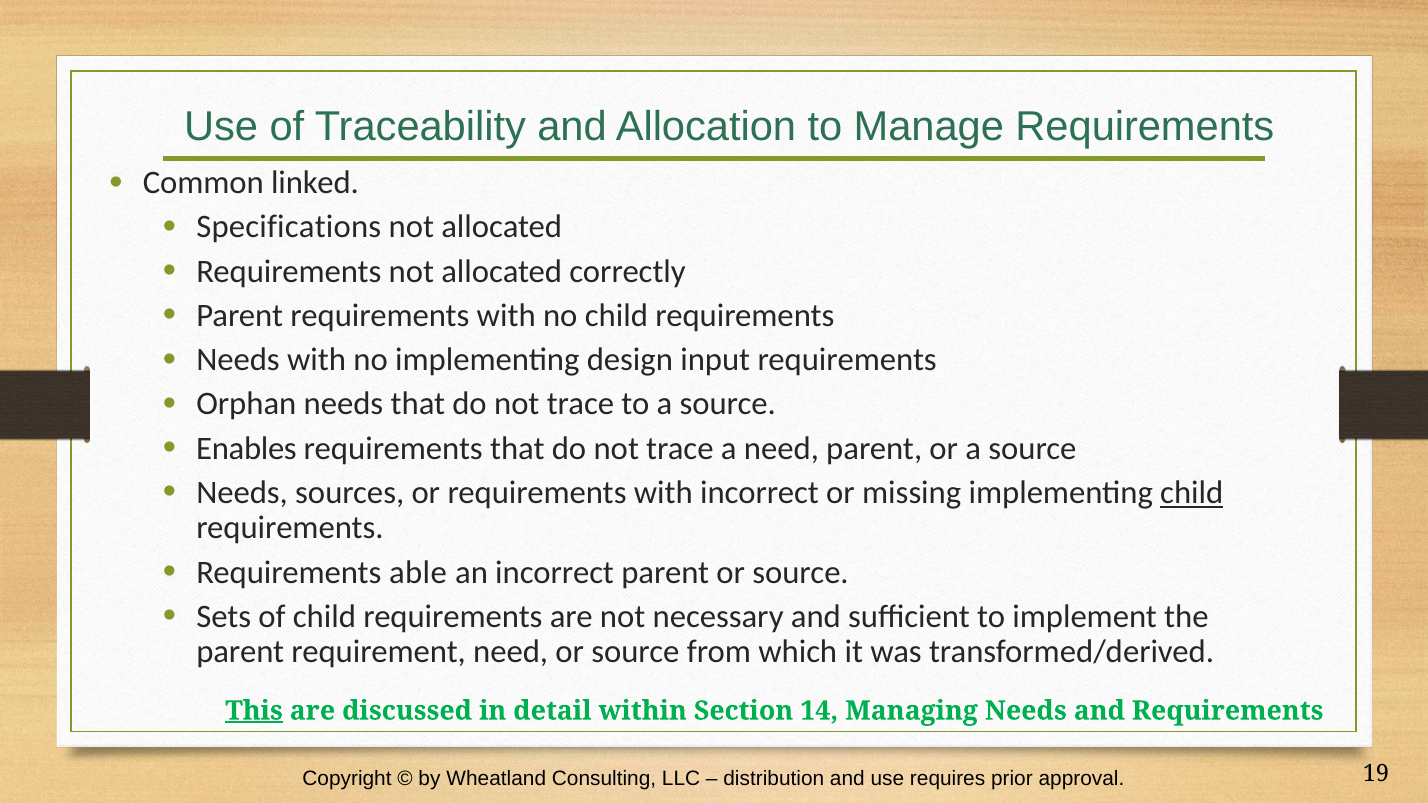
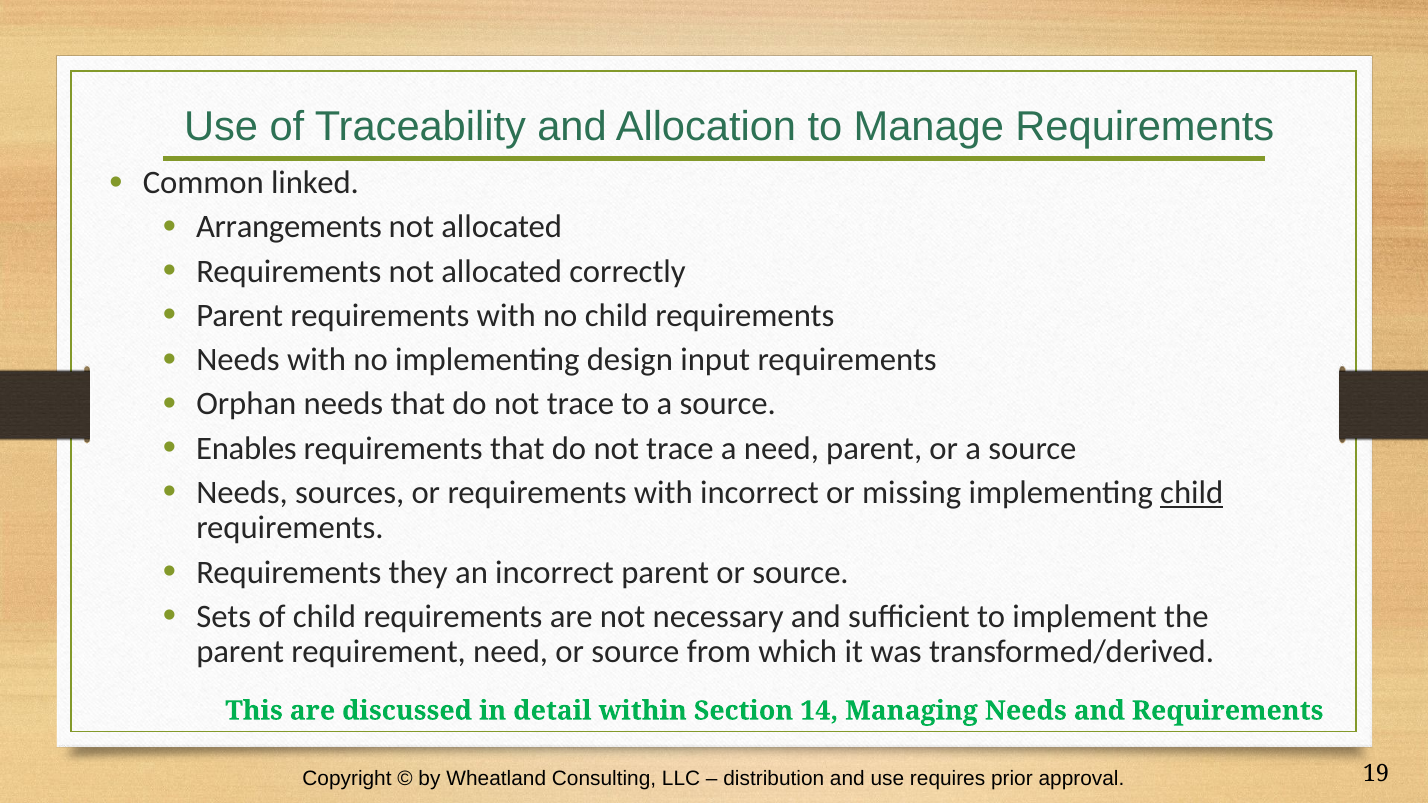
Specifications: Specifications -> Arrangements
able: able -> they
This underline: present -> none
